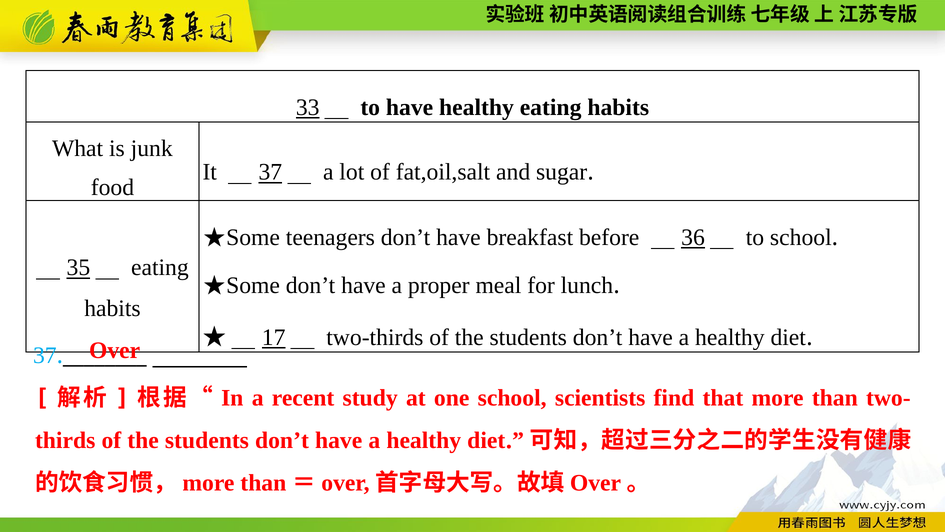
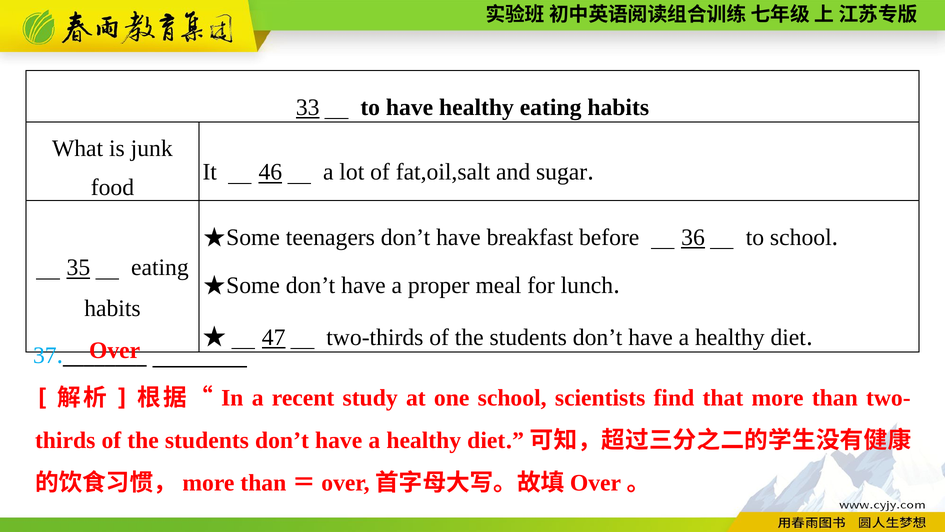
It 37: 37 -> 46
17: 17 -> 47
